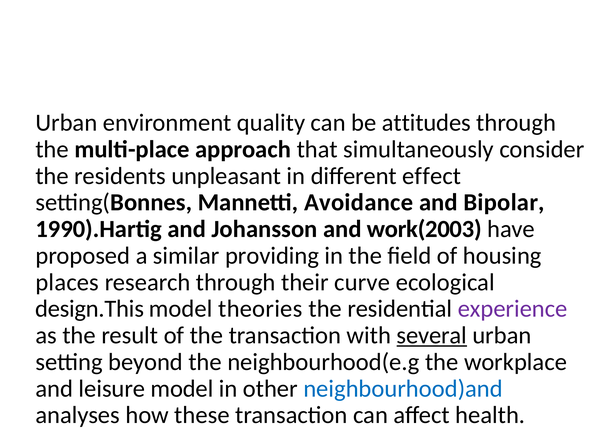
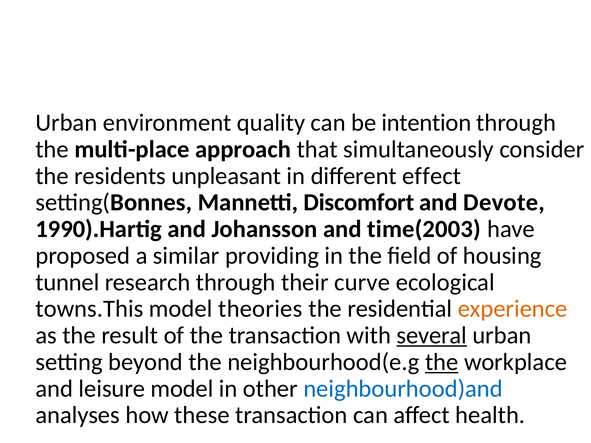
attitudes: attitudes -> intention
Avoidance: Avoidance -> Discomfort
Bipolar: Bipolar -> Devote
work(2003: work(2003 -> time(2003
places: places -> tunnel
design.This: design.This -> towns.This
experience colour: purple -> orange
the at (442, 362) underline: none -> present
